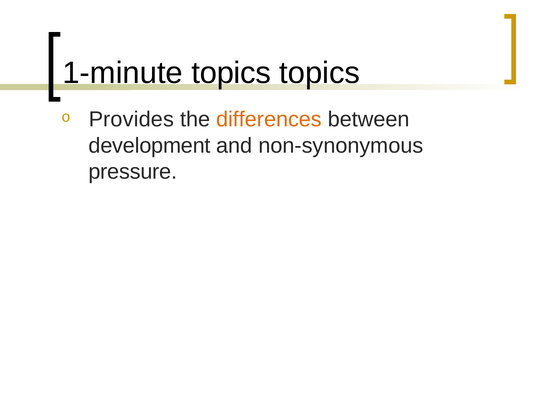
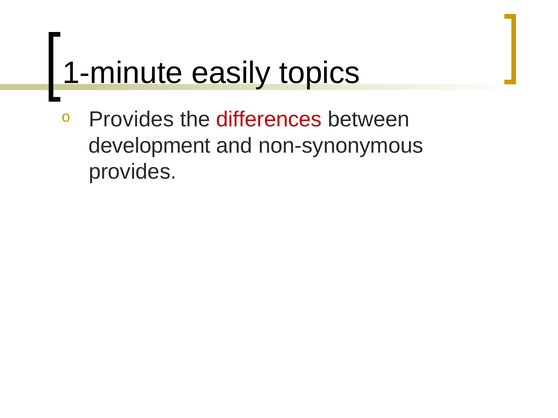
1-minute topics: topics -> easily
differences colour: orange -> red
pressure at (133, 172): pressure -> provides
